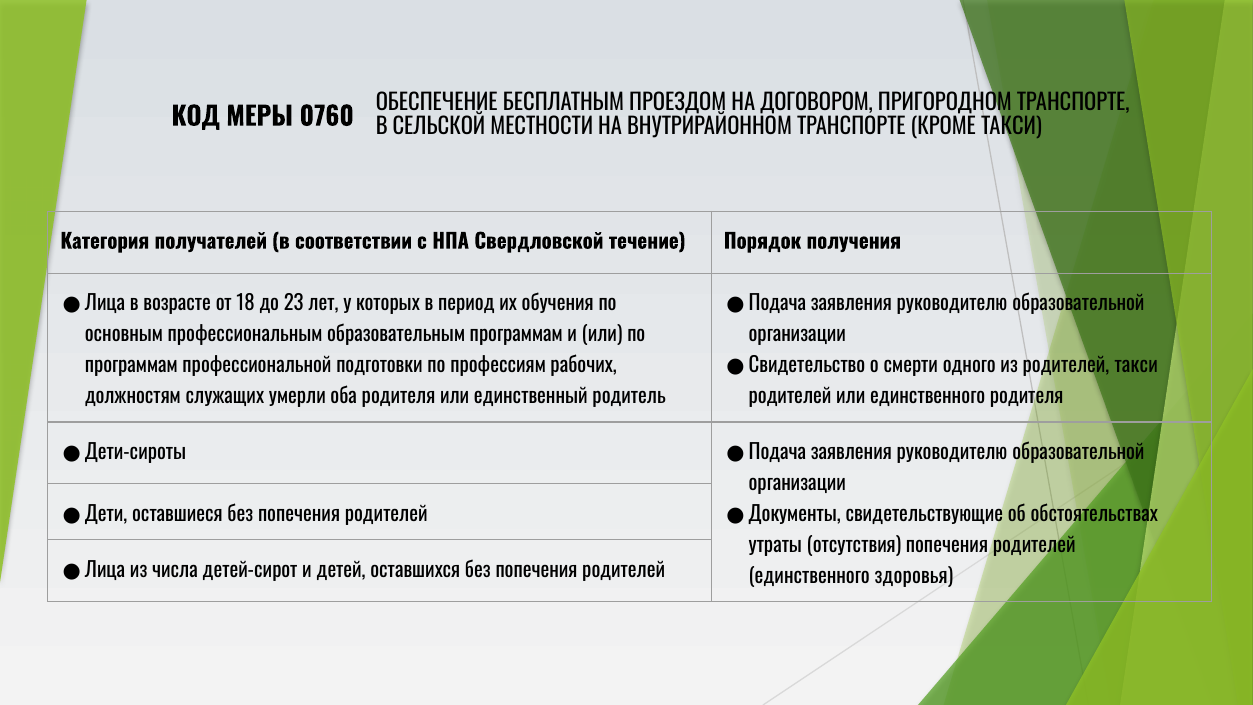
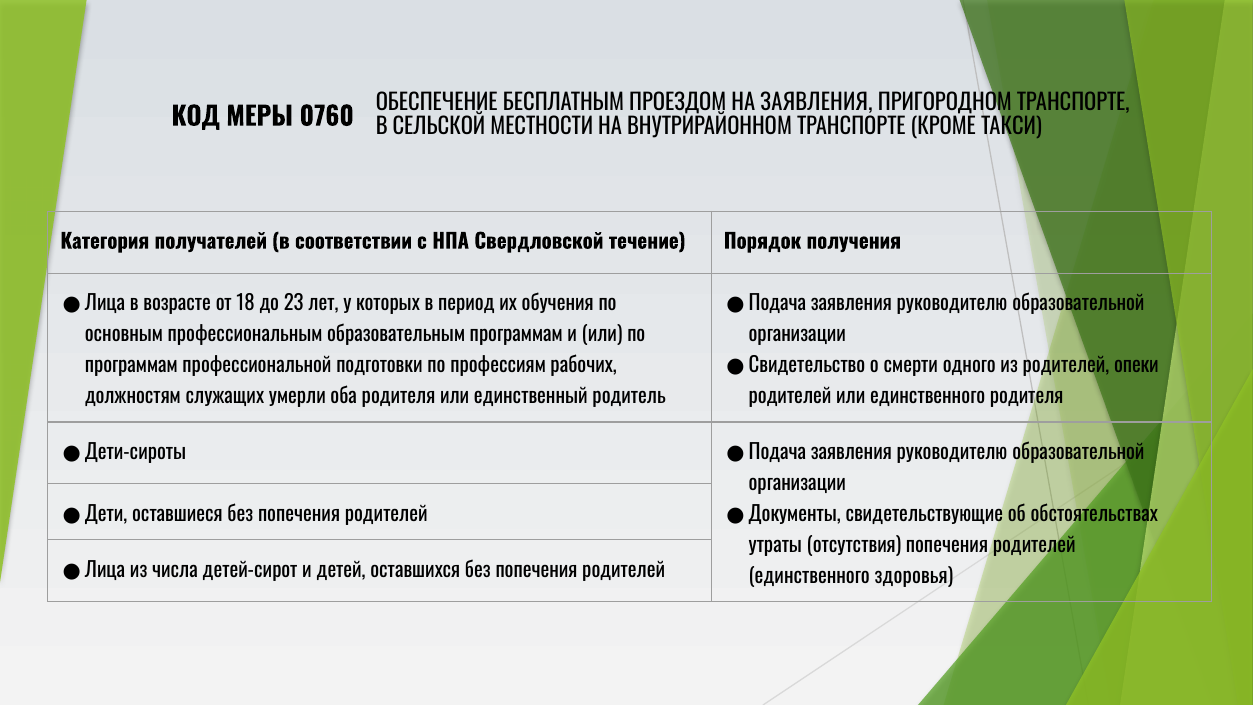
НА ДОГОВОРОМ: ДОГОВОРОМ -> ЗАЯВЛЕНИЯ
родителей такси: такси -> опеки
